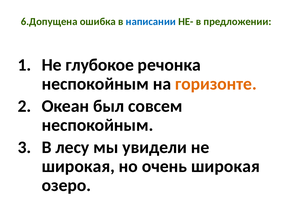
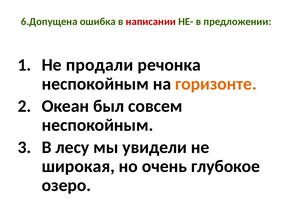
написании colour: blue -> red
глубокое: глубокое -> продали
очень широкая: широкая -> глубокое
